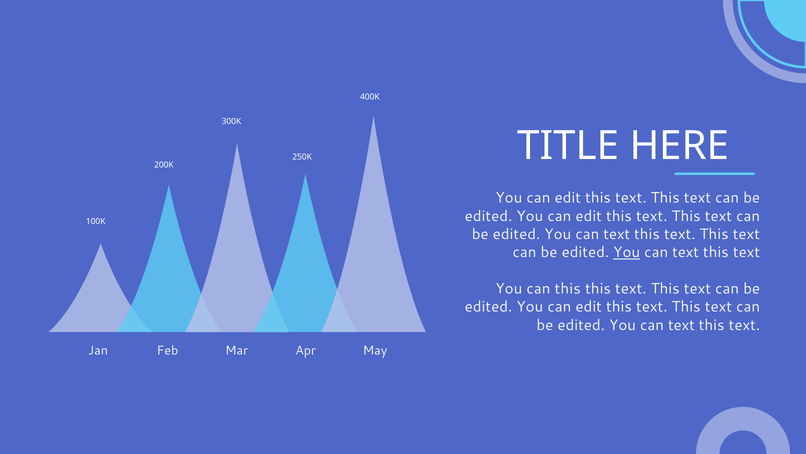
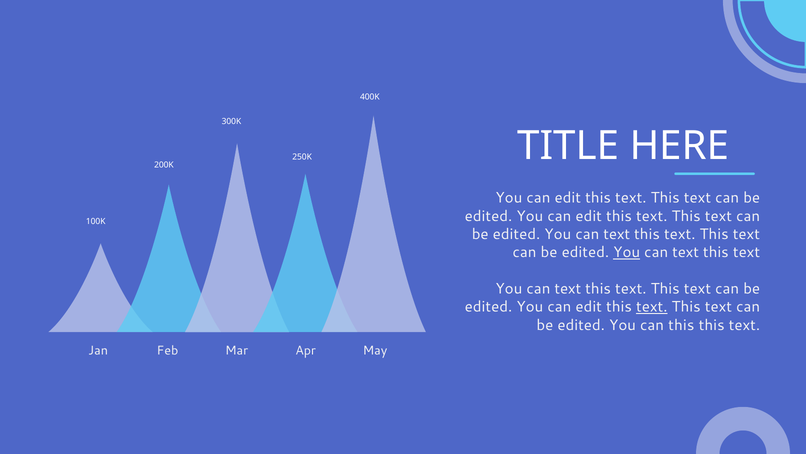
this at (568, 288): this -> text
text at (652, 306) underline: none -> present
text at (681, 325): text -> this
